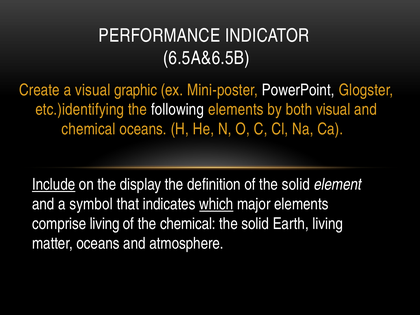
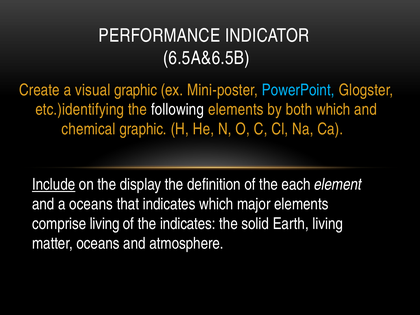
PowerPoint colour: white -> light blue
both visual: visual -> which
chemical oceans: oceans -> graphic
of the solid: solid -> each
a symbol: symbol -> oceans
which at (216, 204) underline: present -> none
the chemical: chemical -> indicates
